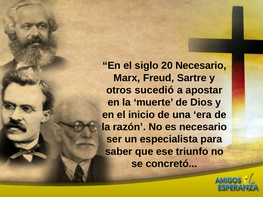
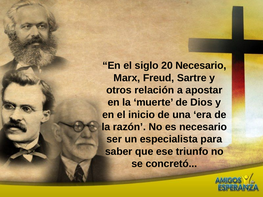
sucedió: sucedió -> relación
